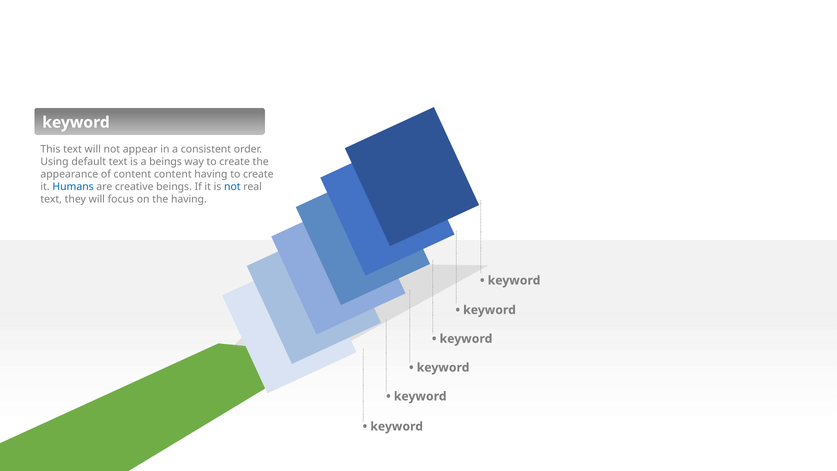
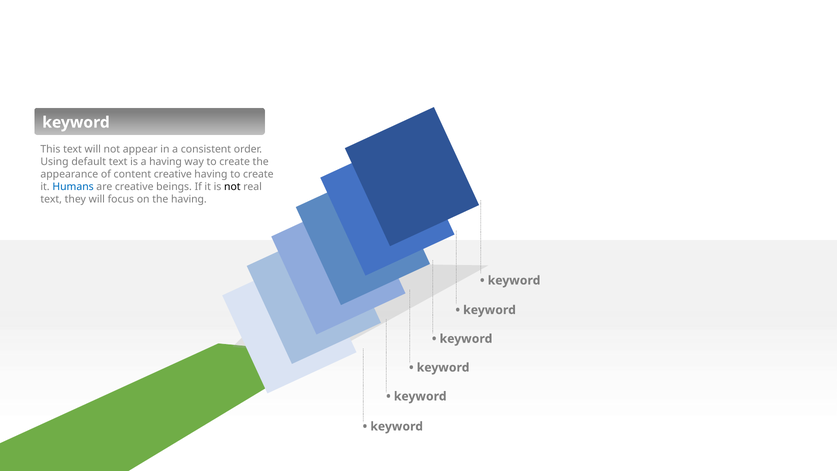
a beings: beings -> having
content content: content -> creative
not at (232, 187) colour: blue -> black
